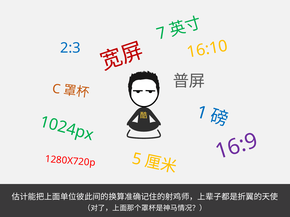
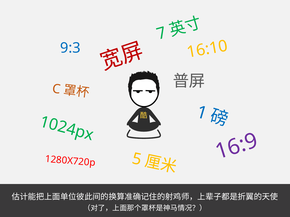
2:3: 2:3 -> 9:3
